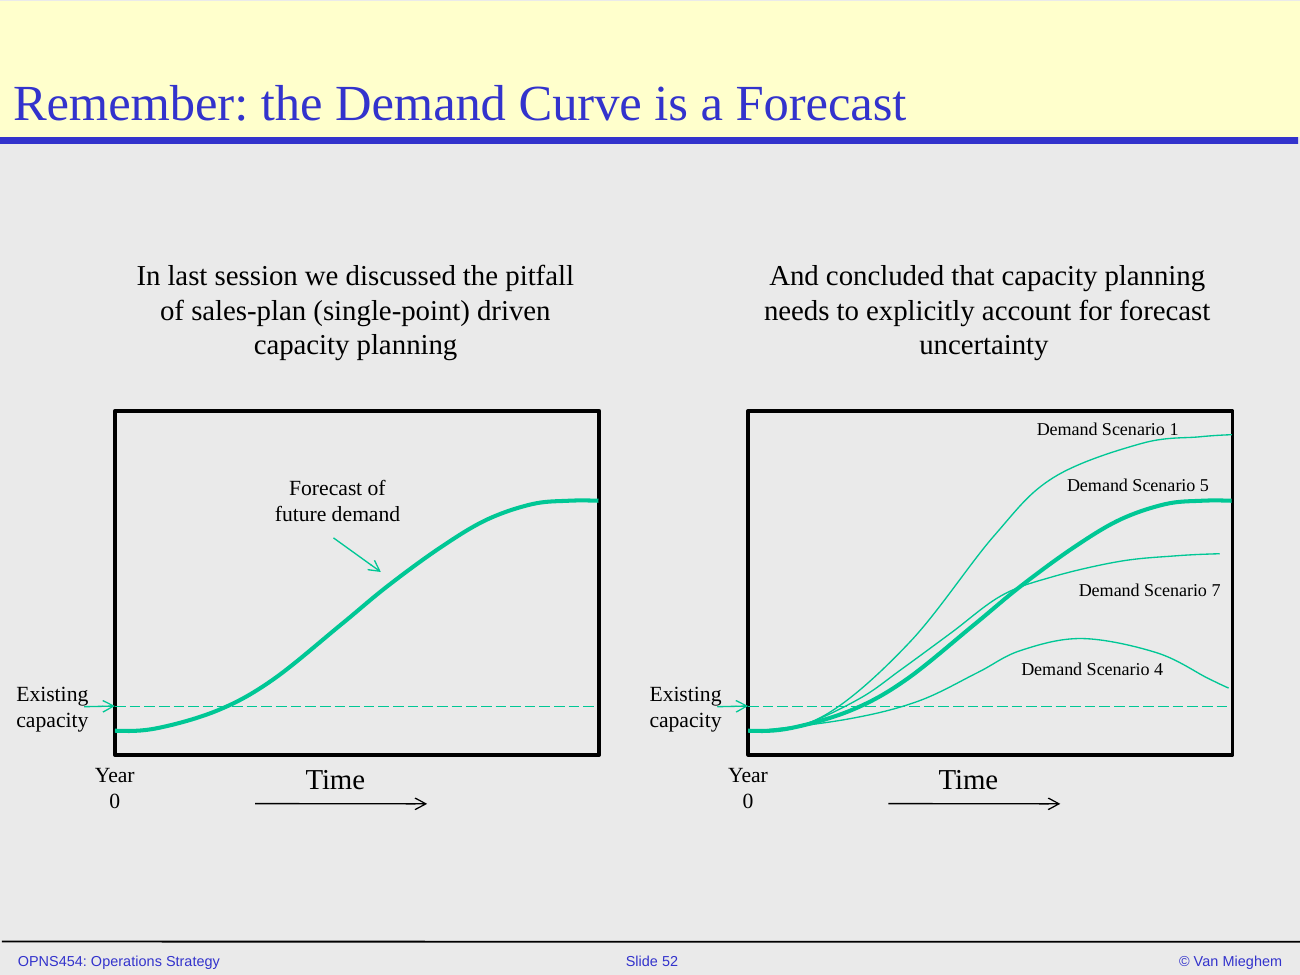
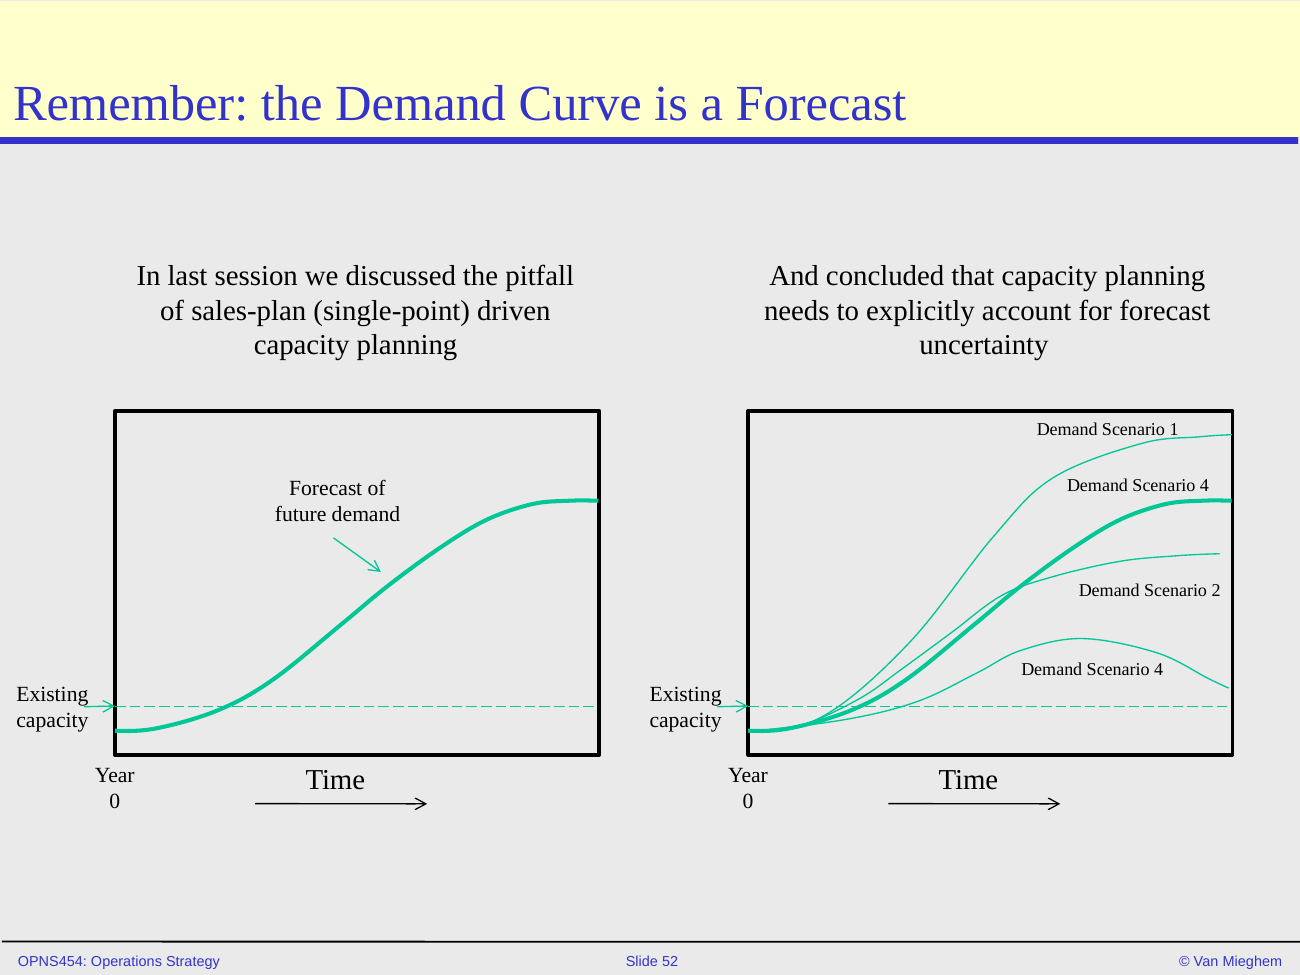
5 at (1204, 486): 5 -> 4
7: 7 -> 2
